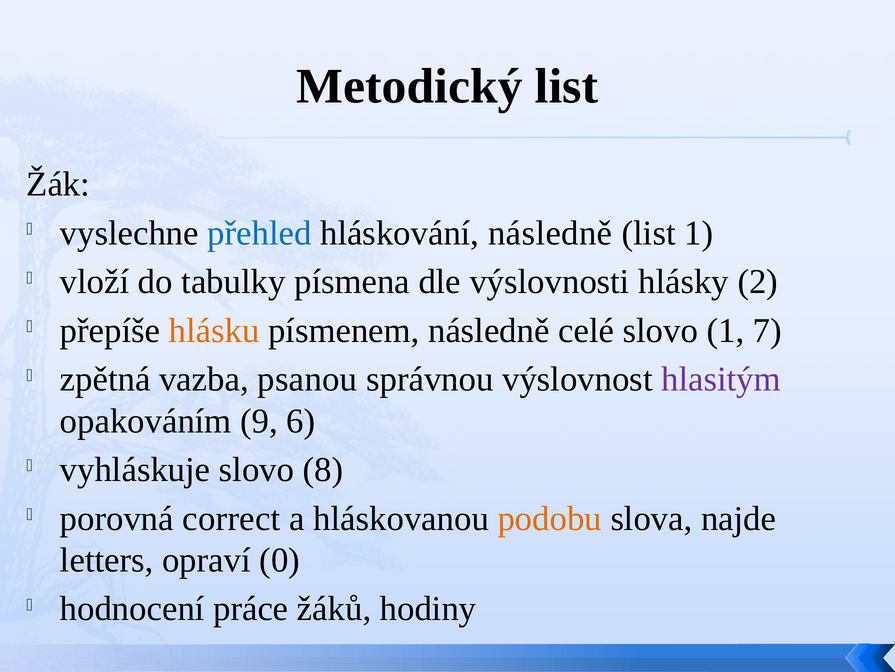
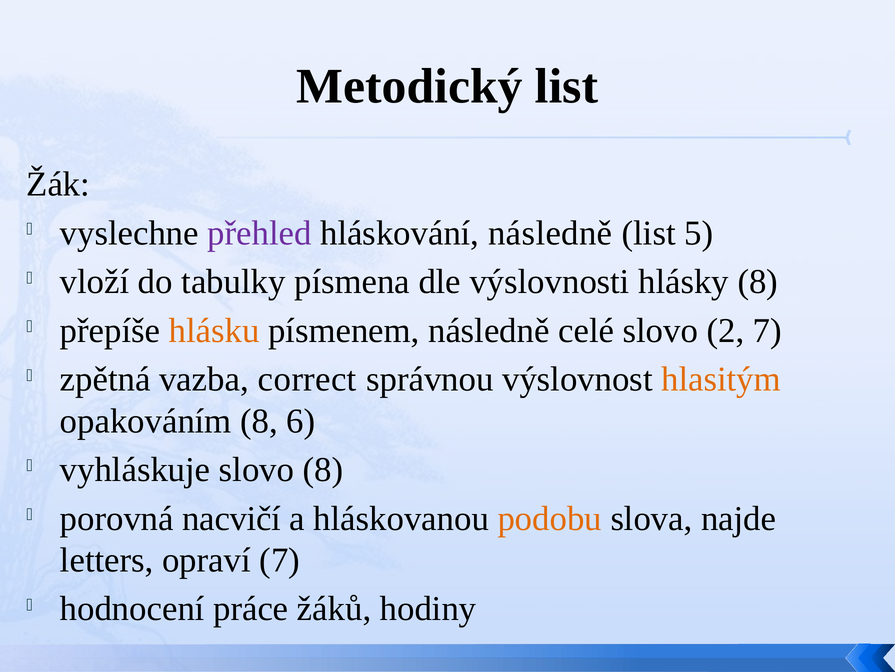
přehled colour: blue -> purple
list 1: 1 -> 5
hlásky 2: 2 -> 8
slovo 1: 1 -> 2
psanou: psanou -> correct
hlasitým colour: purple -> orange
opakováním 9: 9 -> 8
correct: correct -> nacvičí
opraví 0: 0 -> 7
